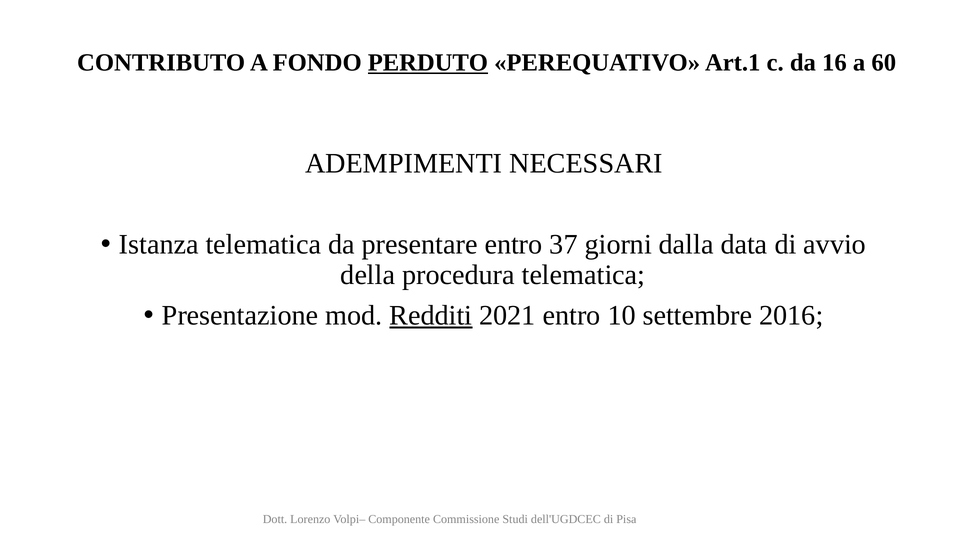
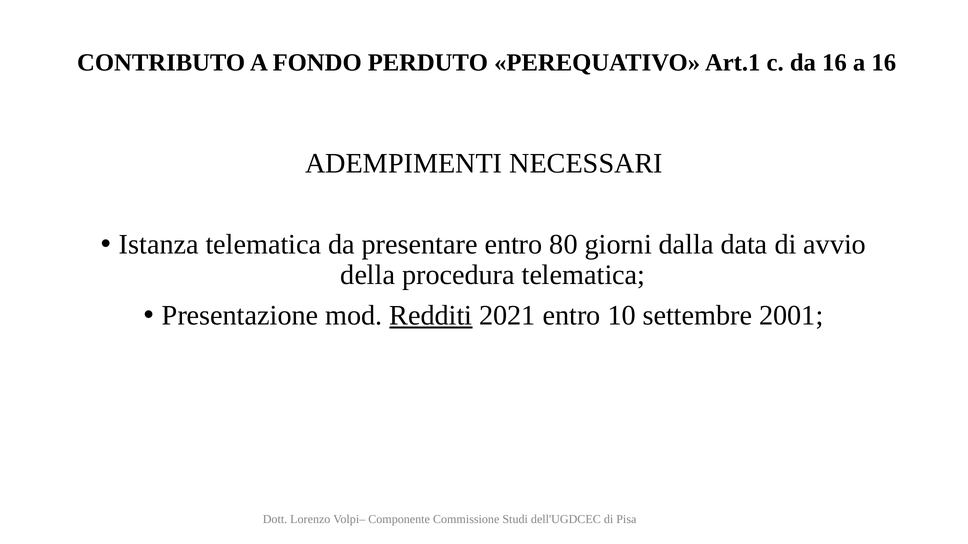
PERDUTO underline: present -> none
a 60: 60 -> 16
37: 37 -> 80
2016: 2016 -> 2001
